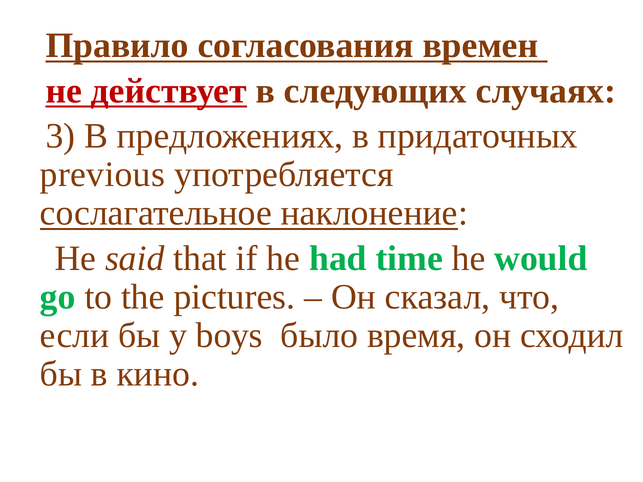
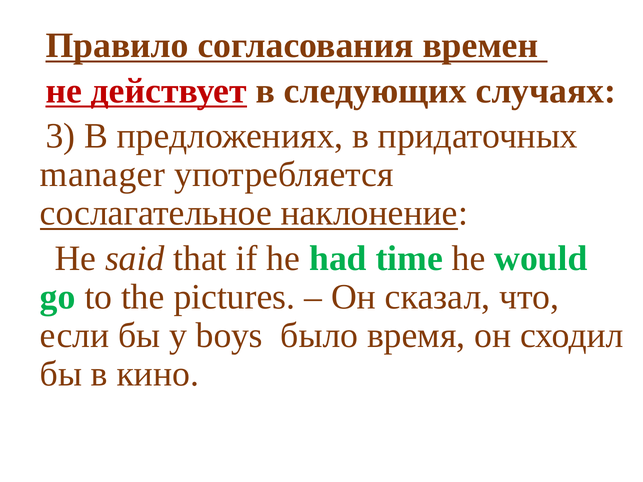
previous: previous -> manager
